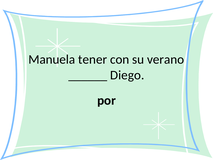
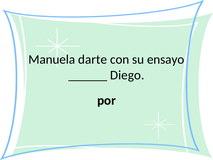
tener: tener -> darte
verano: verano -> ensayo
